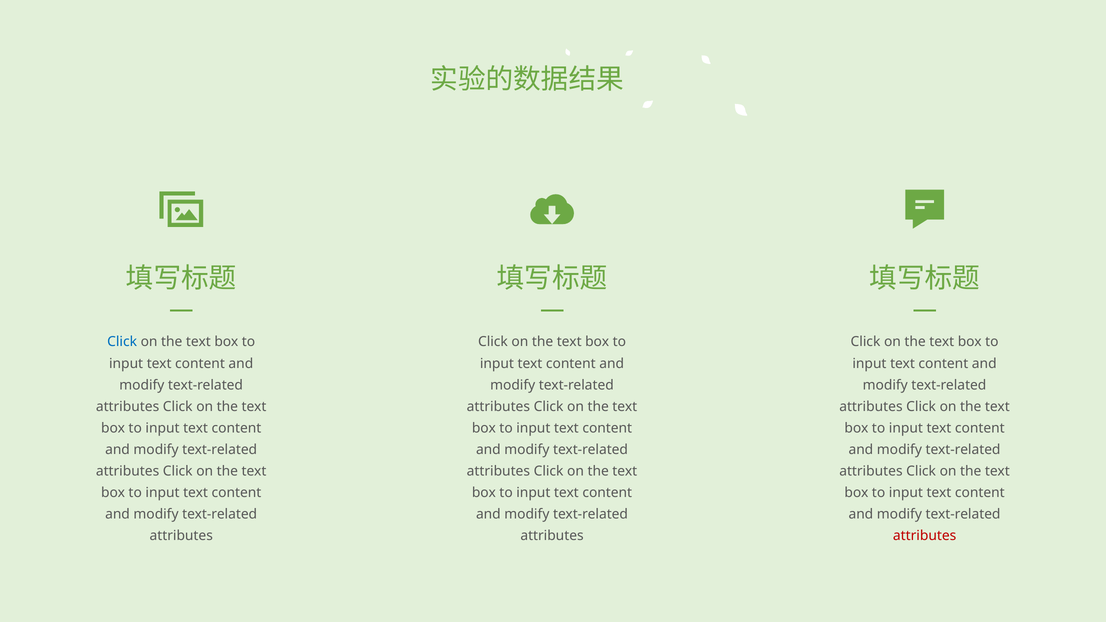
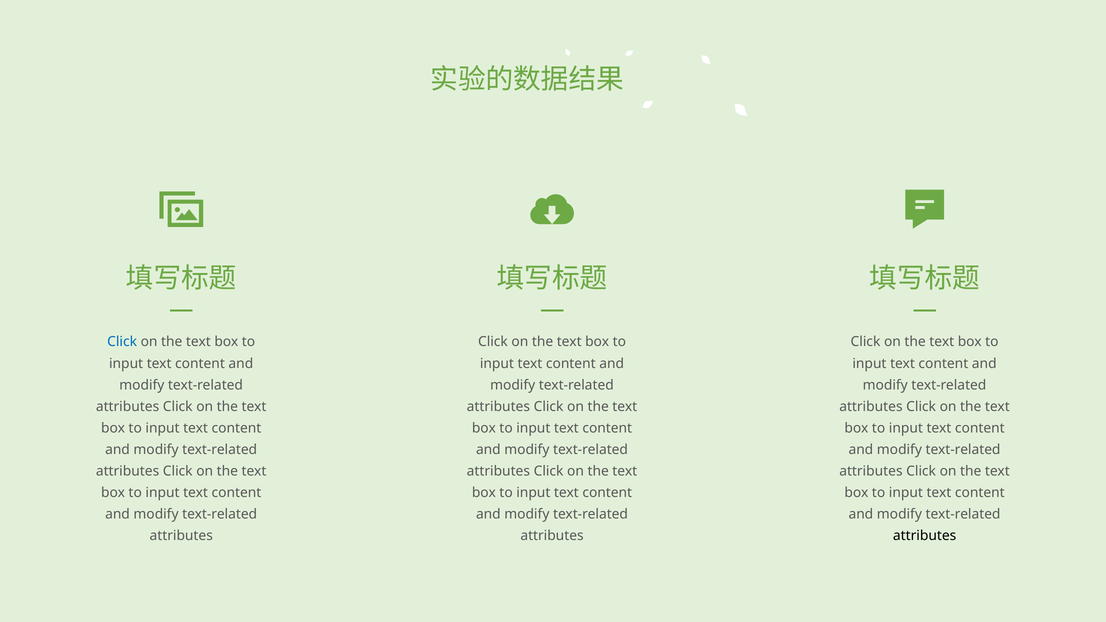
attributes at (925, 536) colour: red -> black
